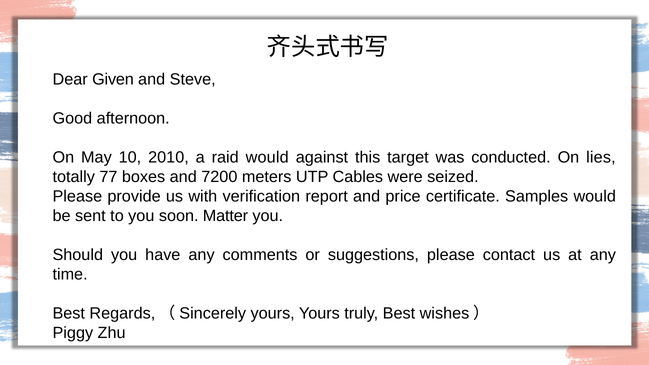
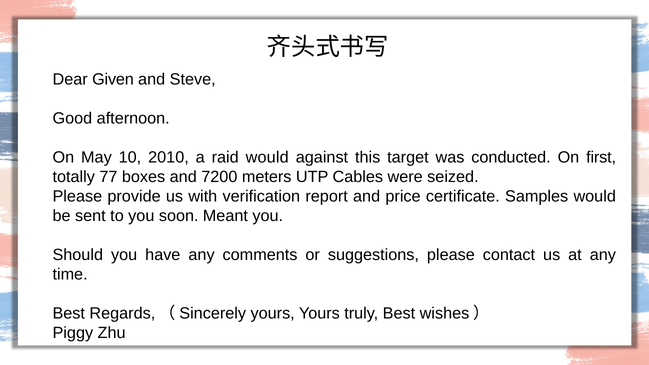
lies: lies -> first
Matter: Matter -> Meant
